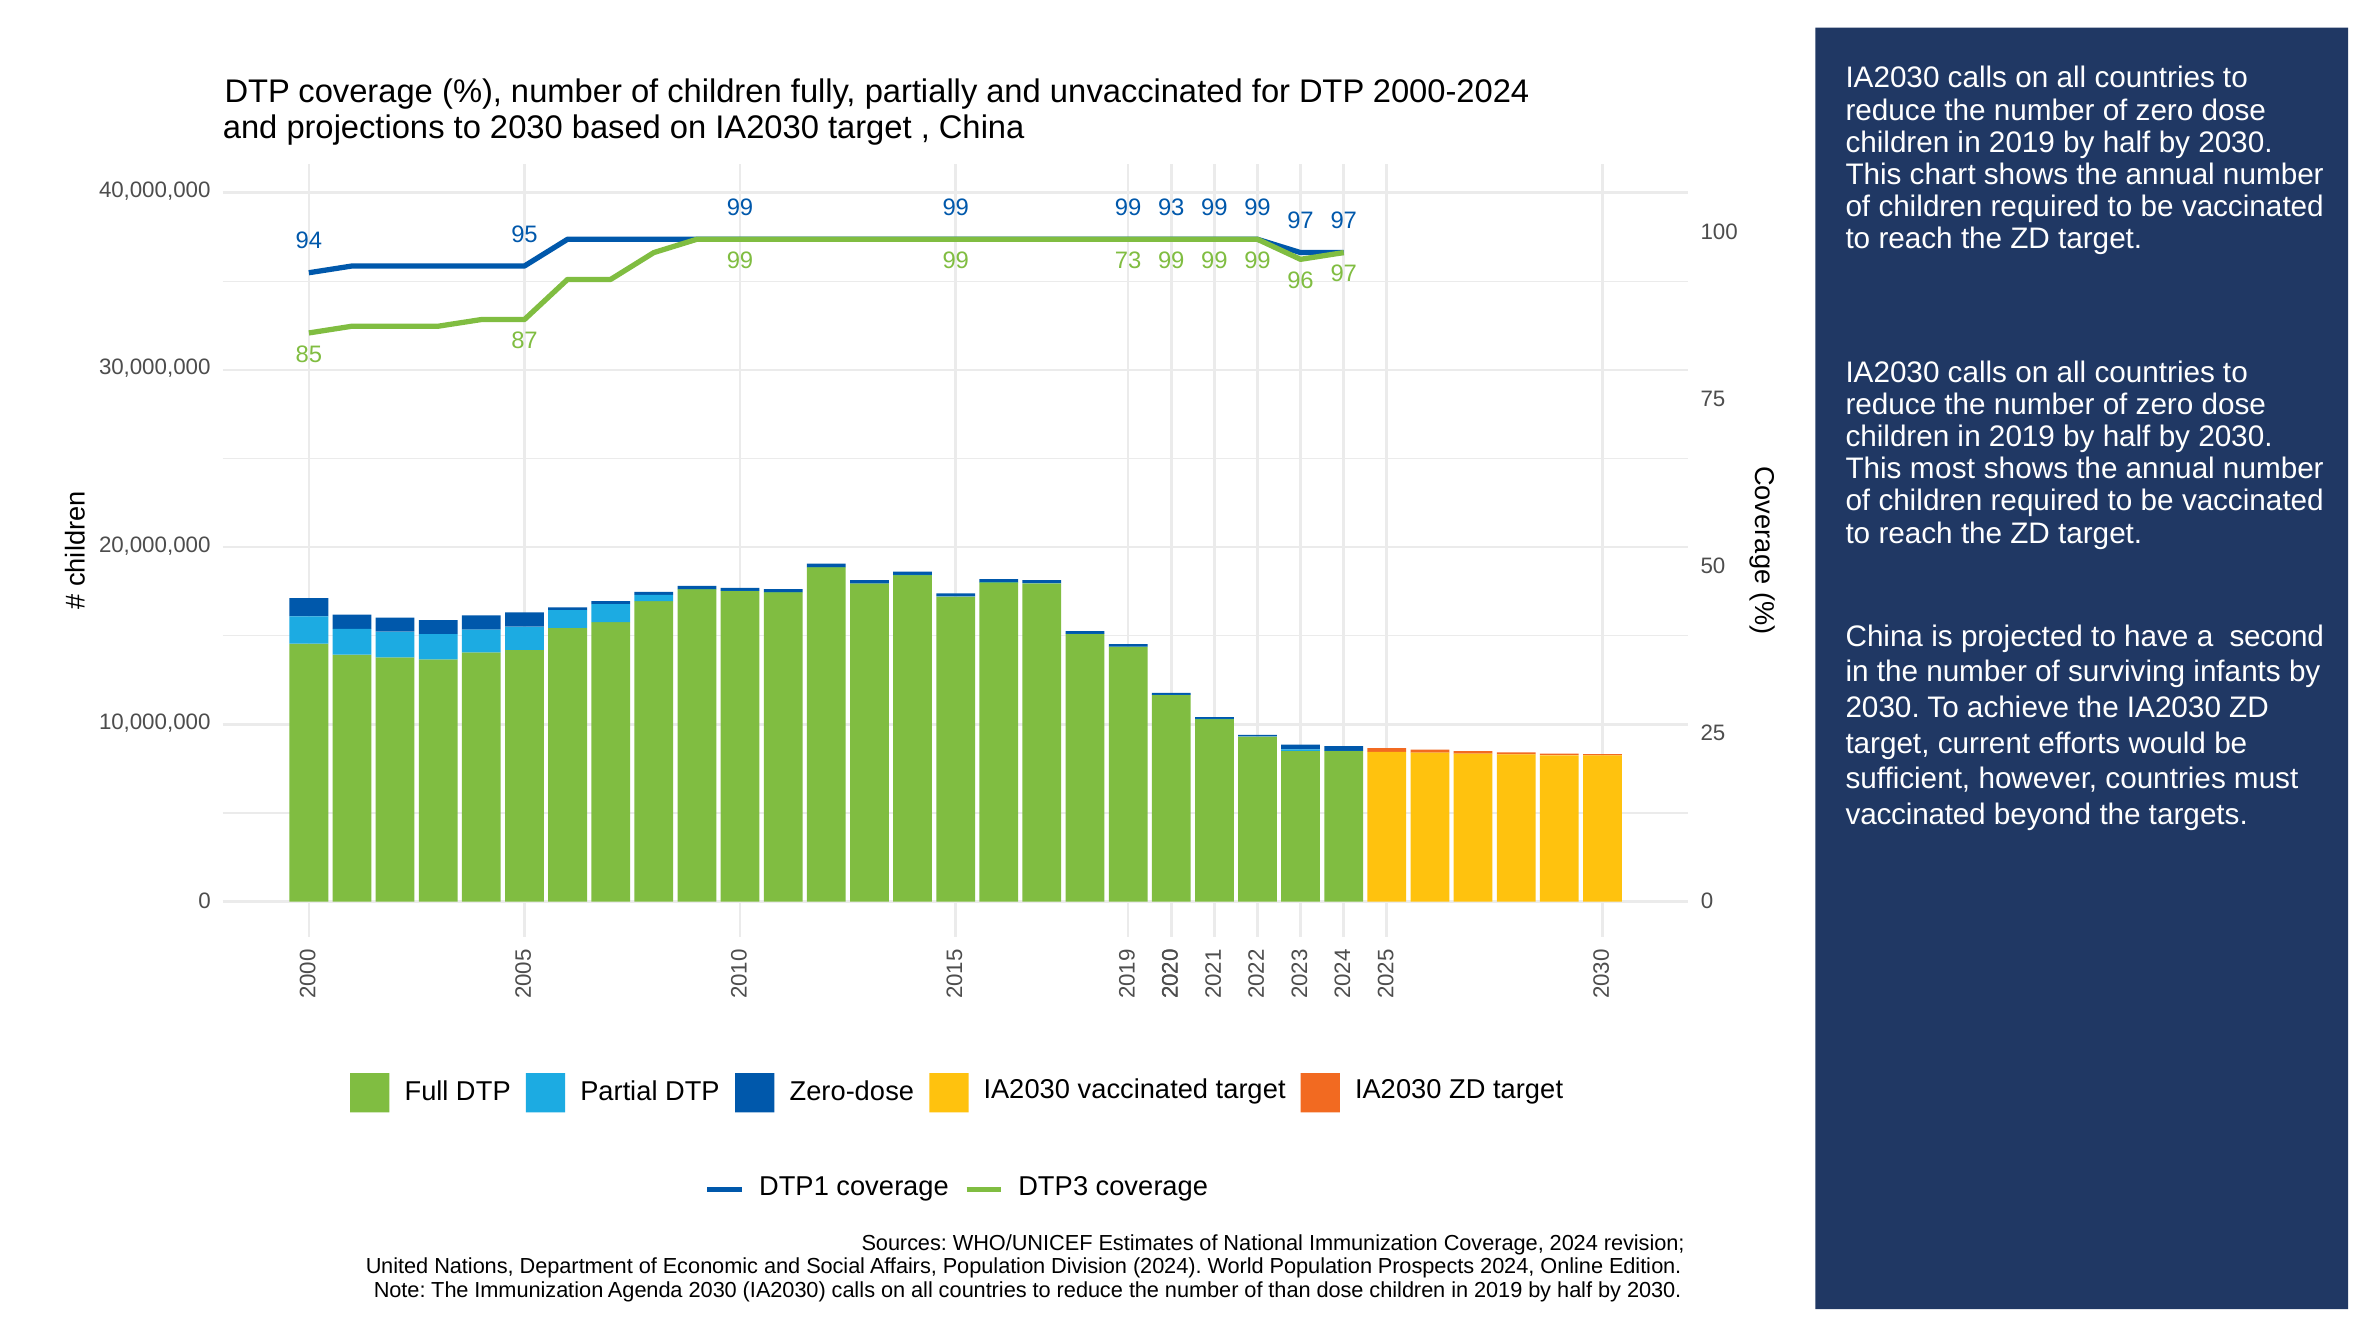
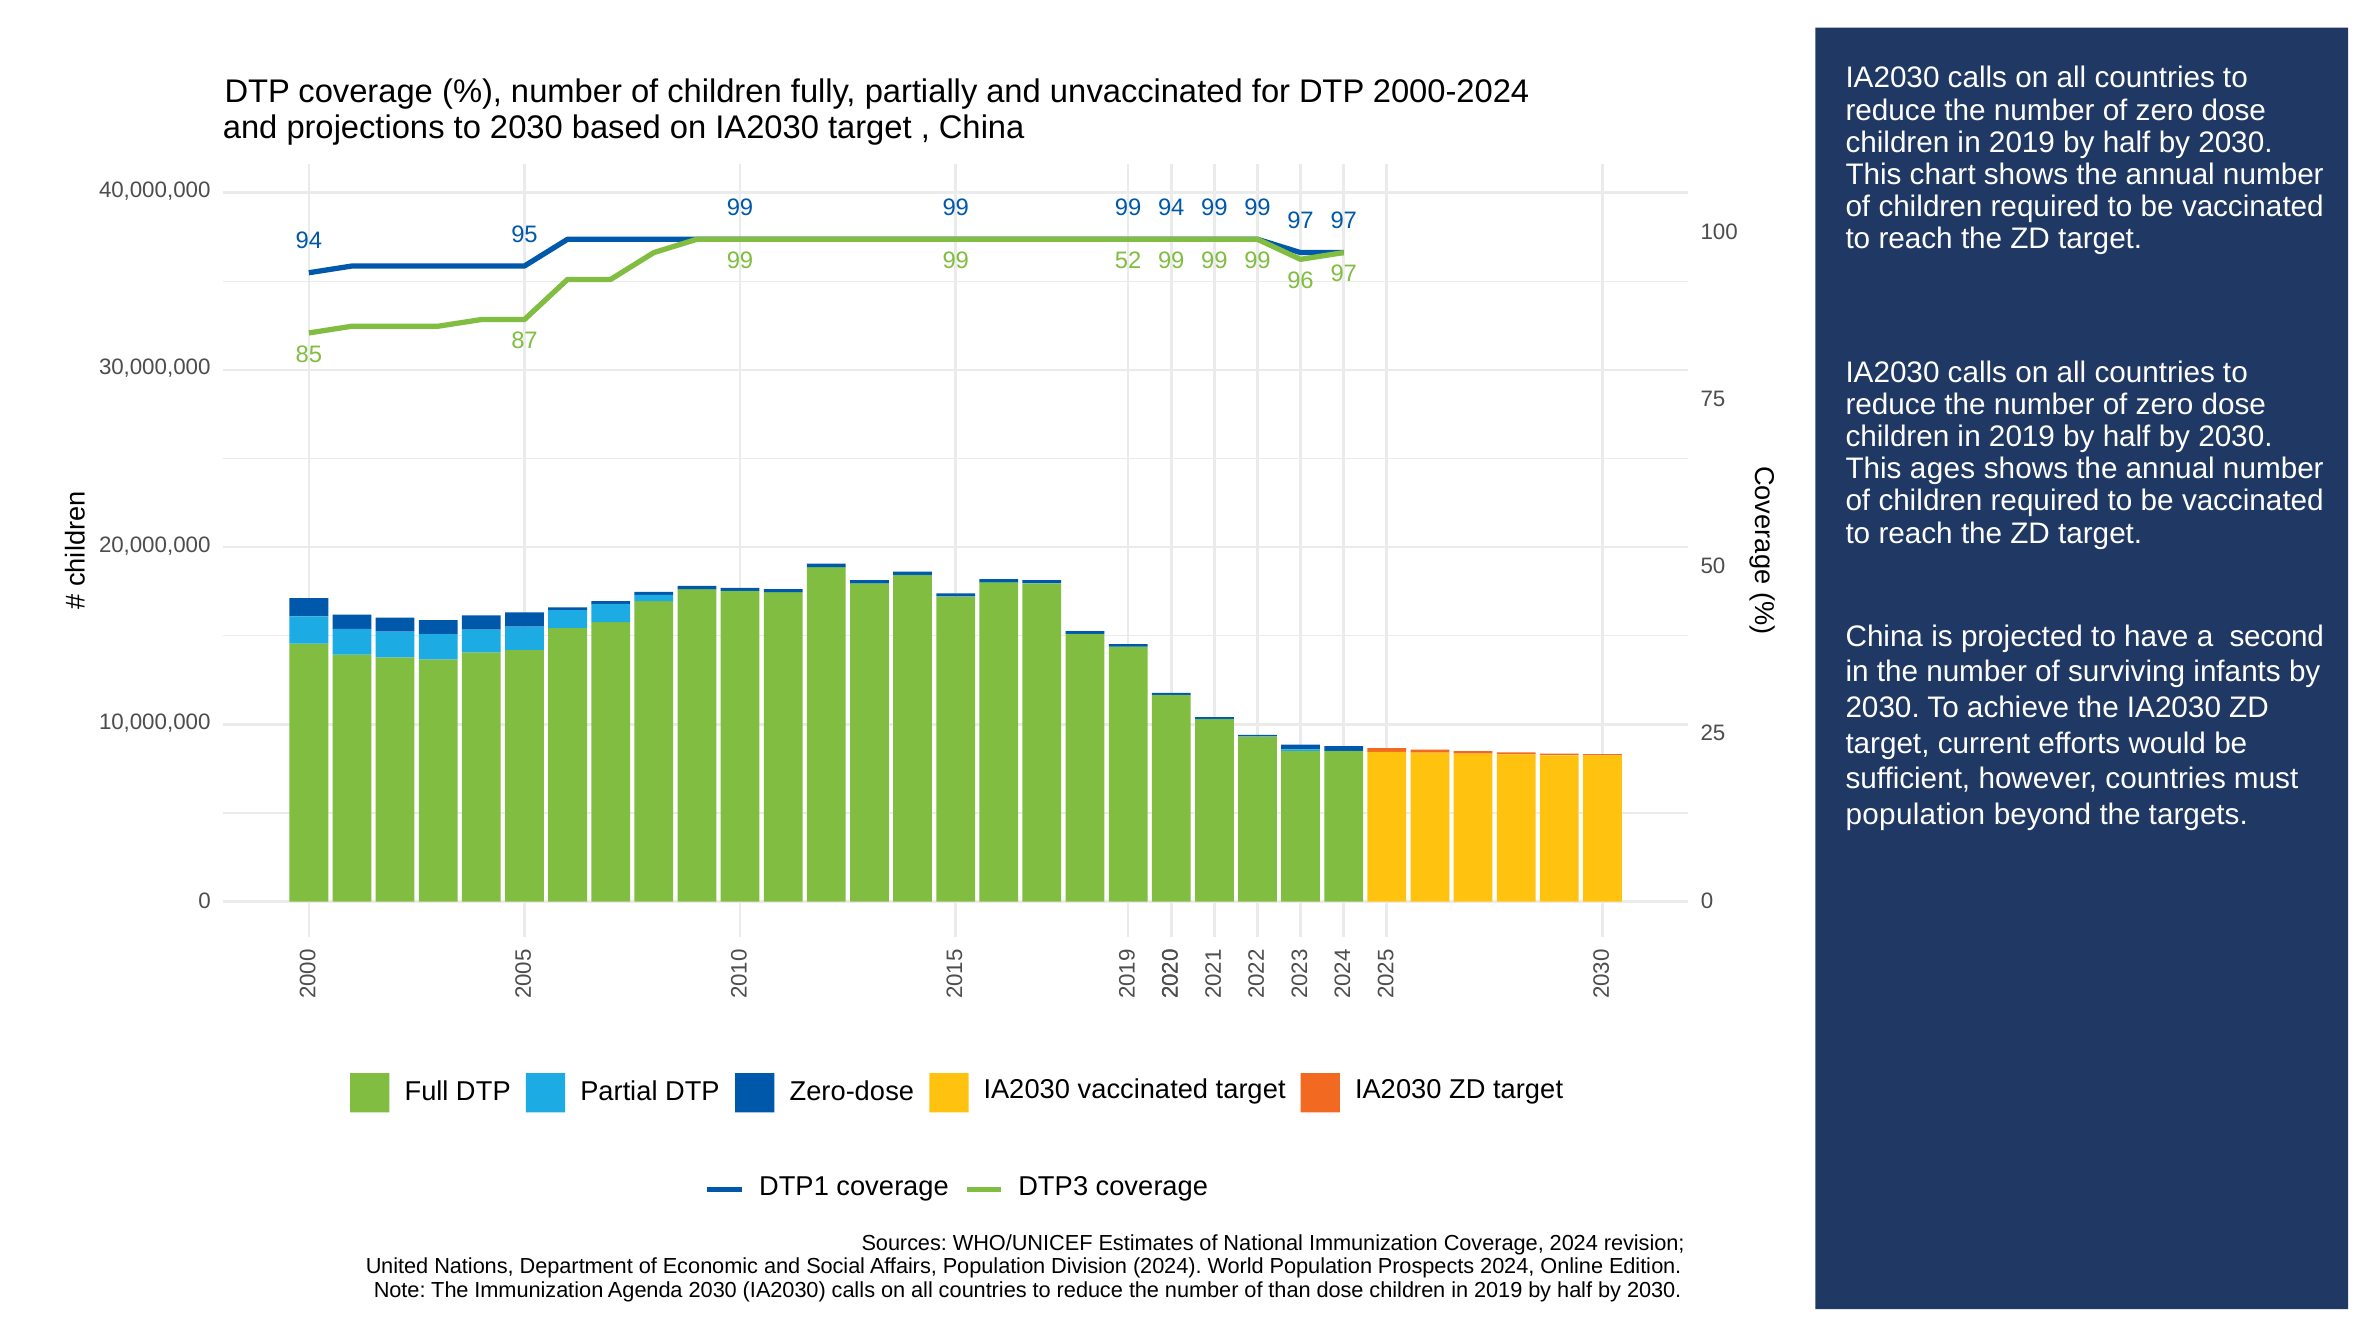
99 93: 93 -> 94
73: 73 -> 52
most: most -> ages
vaccinated at (1916, 815): vaccinated -> population
